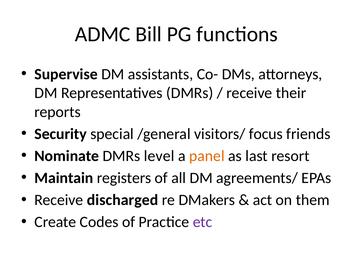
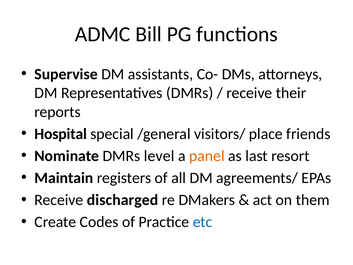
Security: Security -> Hospital
focus: focus -> place
etc colour: purple -> blue
